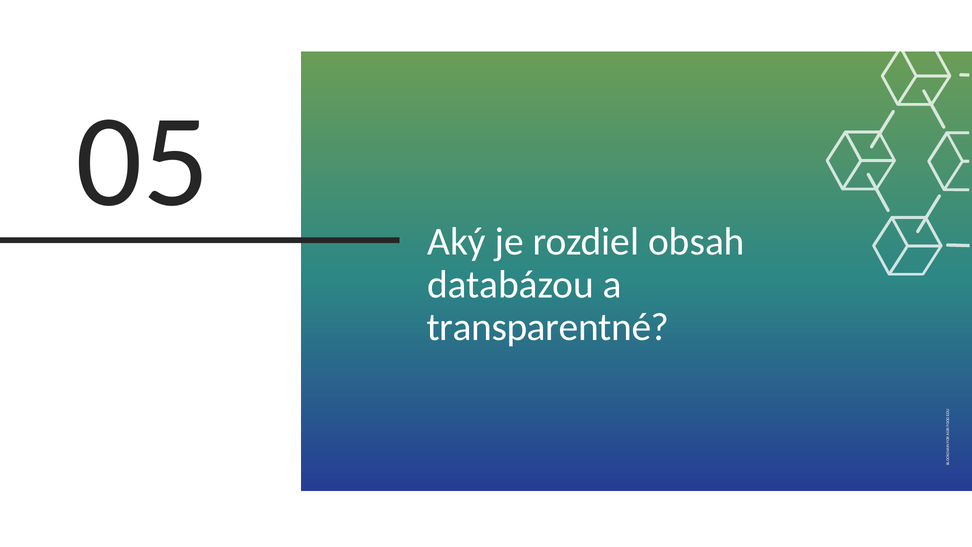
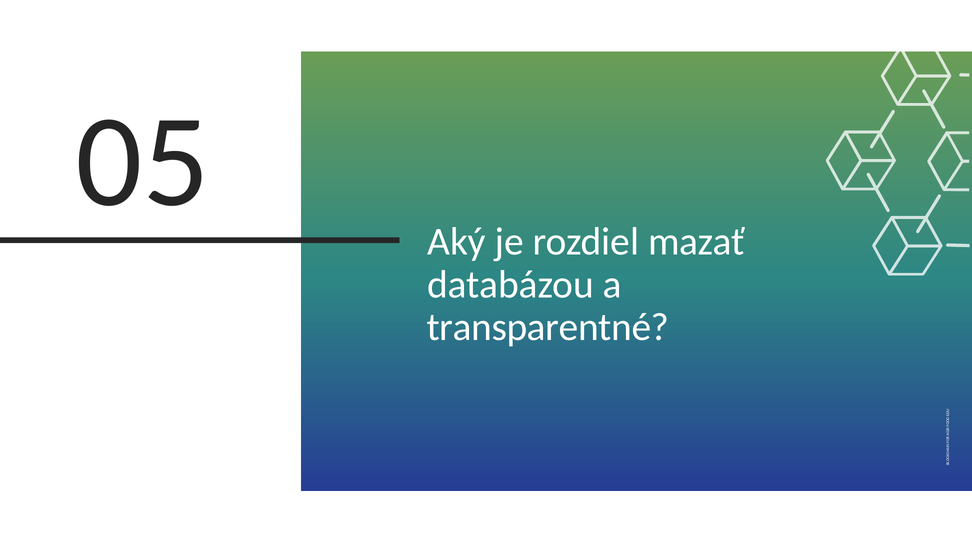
obsah: obsah -> mazať
